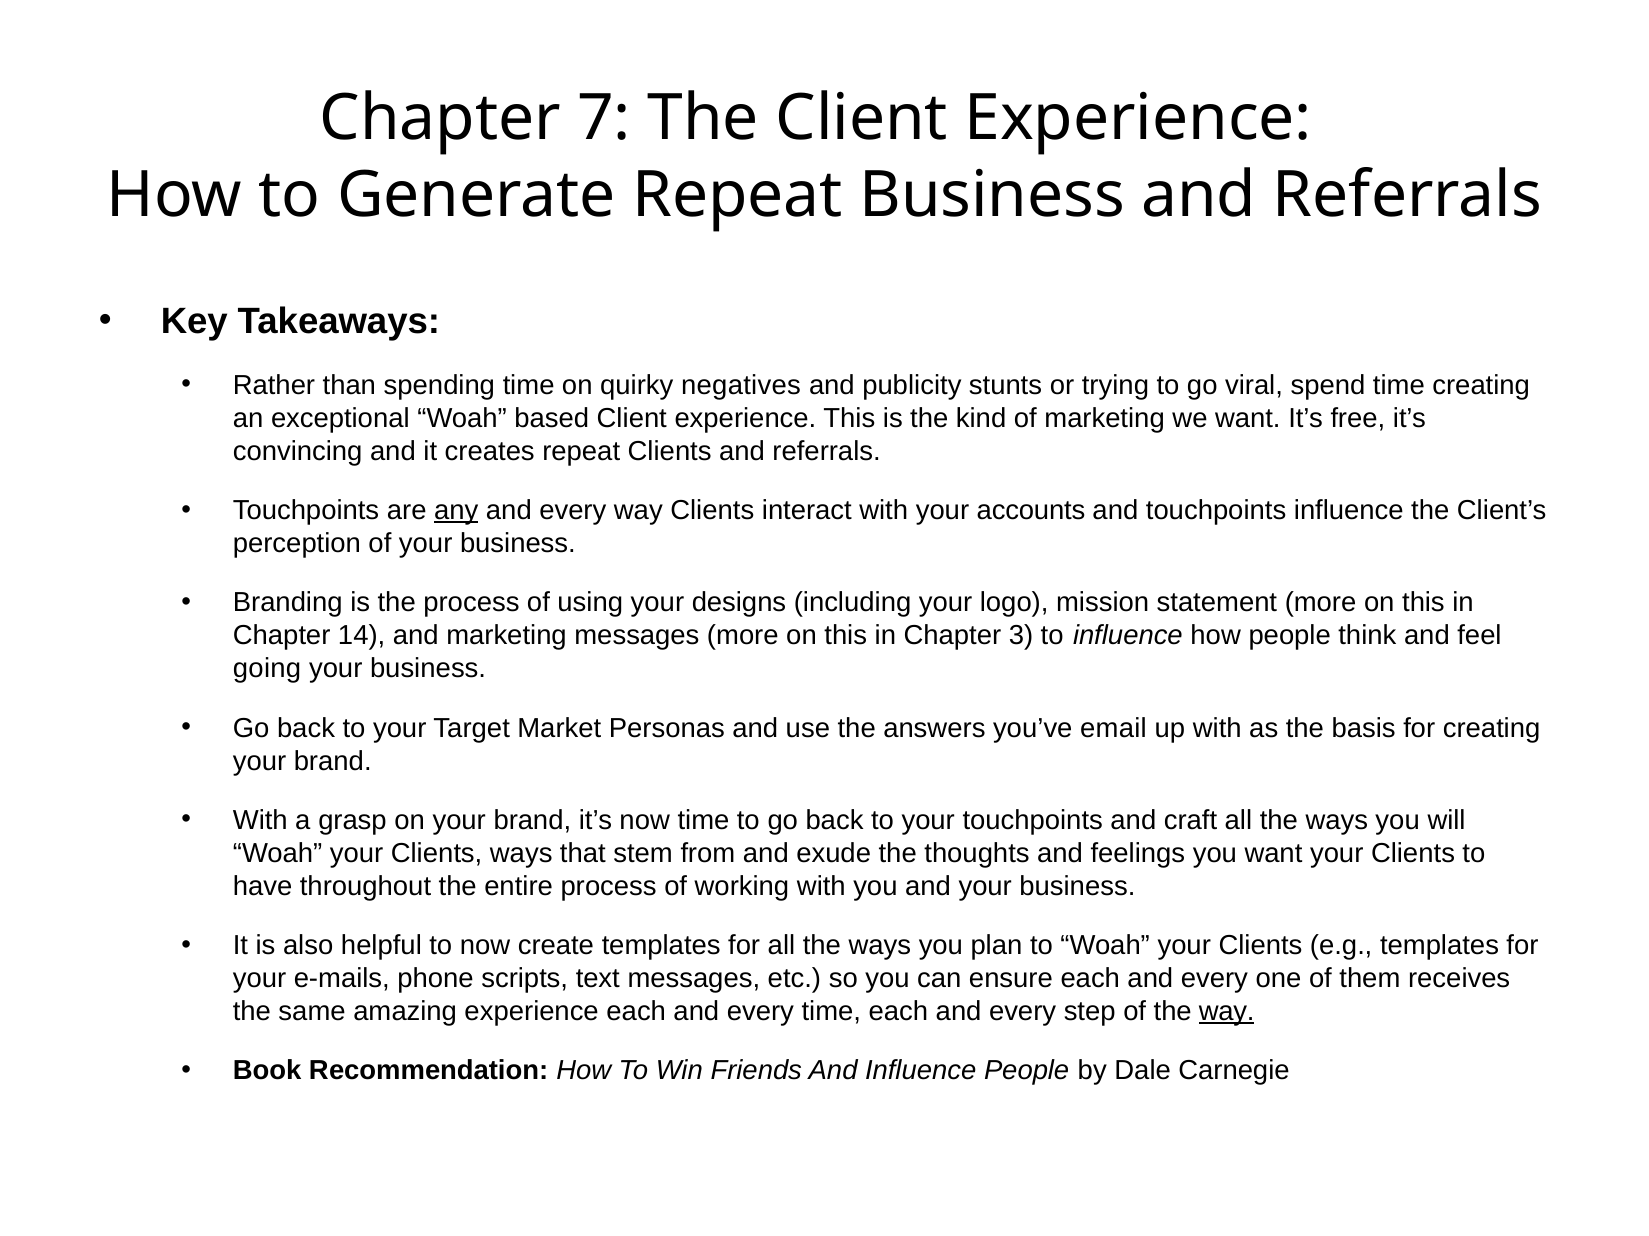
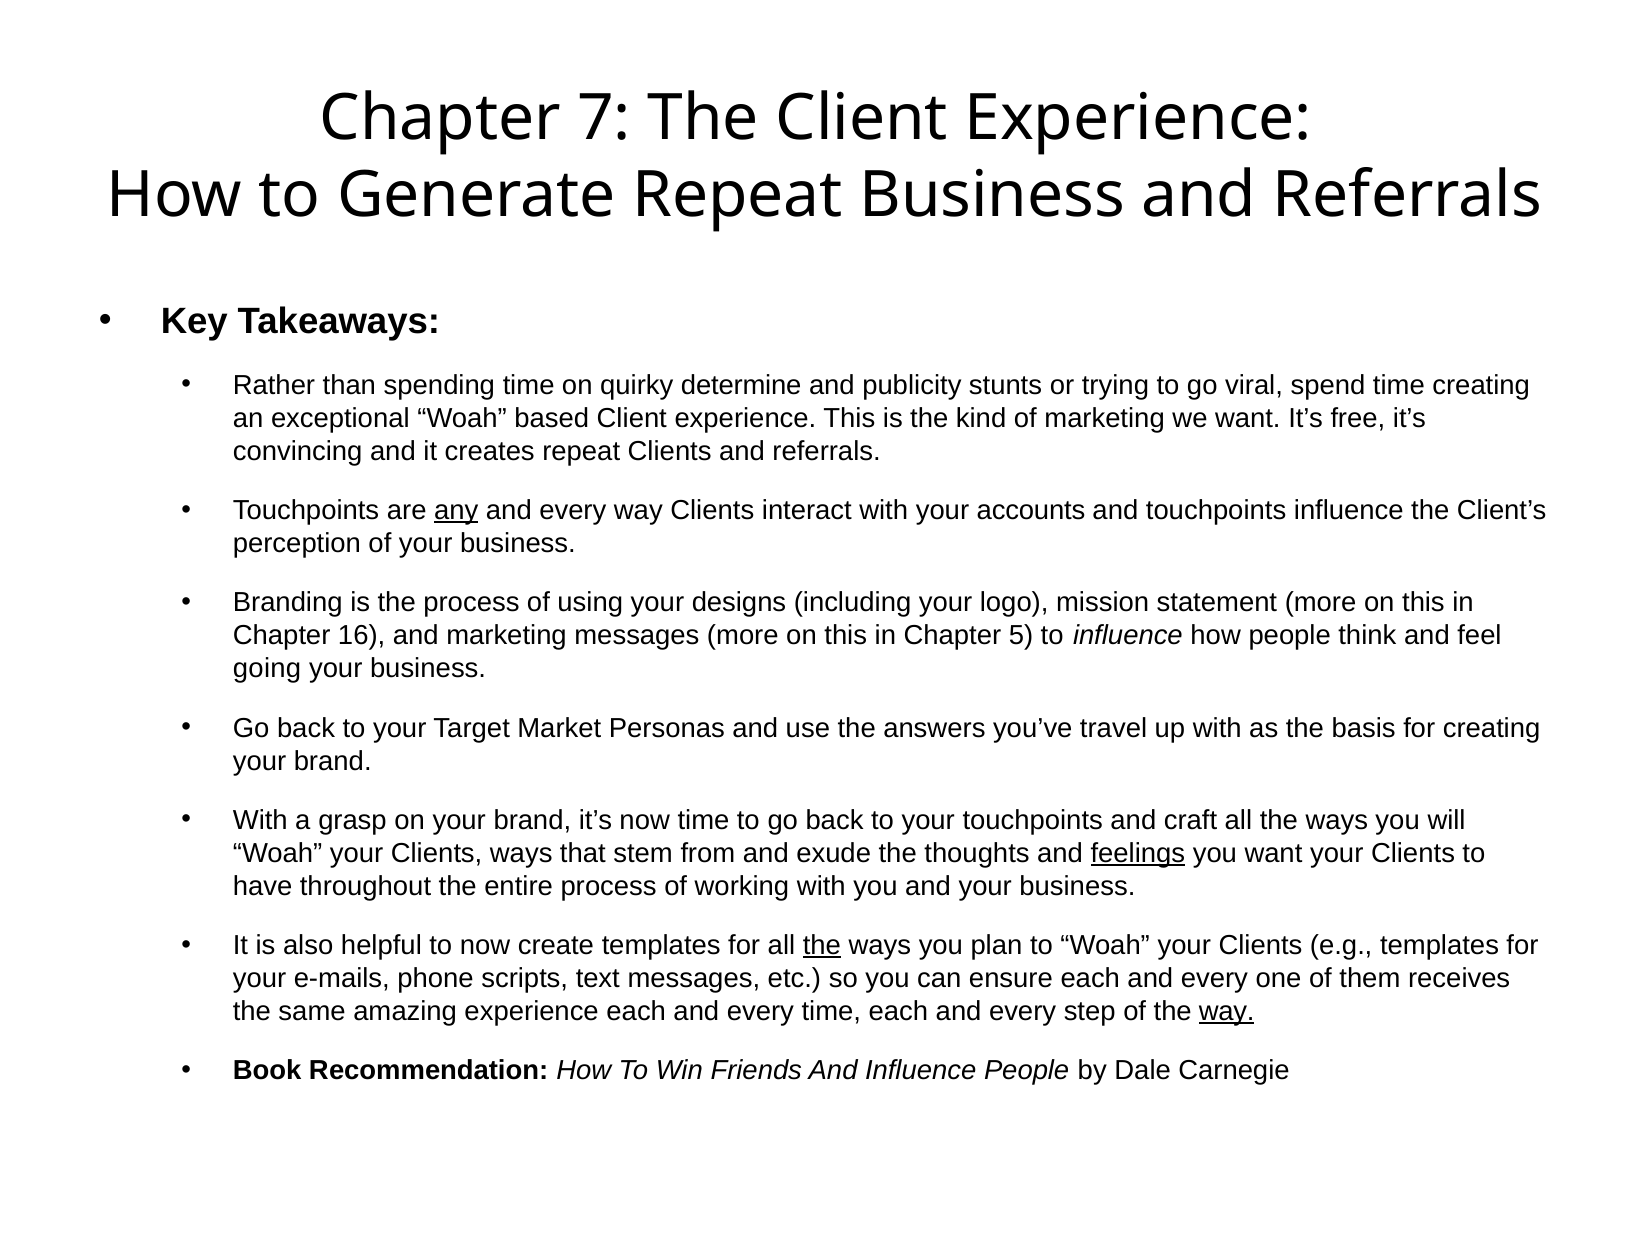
negatives: negatives -> determine
14: 14 -> 16
3: 3 -> 5
email: email -> travel
feelings underline: none -> present
the at (822, 946) underline: none -> present
